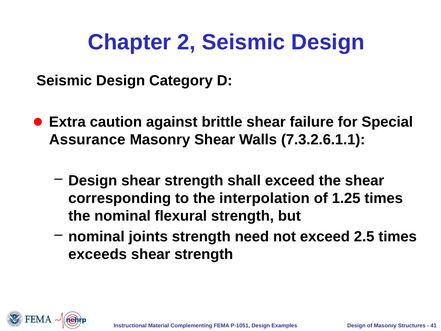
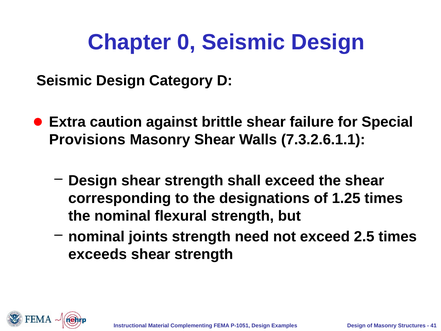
2: 2 -> 0
Assurance: Assurance -> Provisions
interpolation: interpolation -> designations
